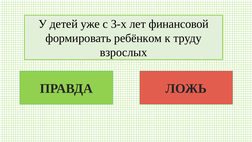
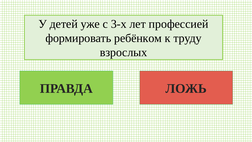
финансовой: финансовой -> профессией
